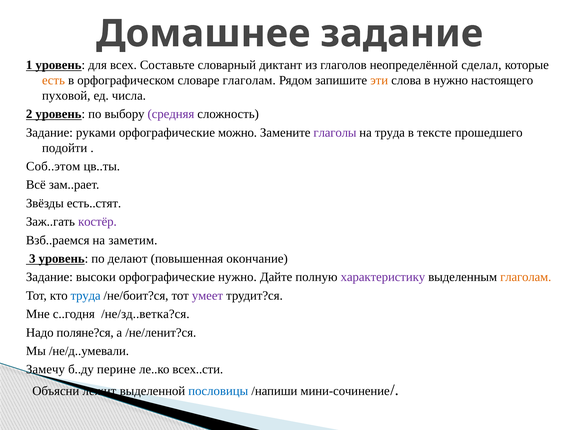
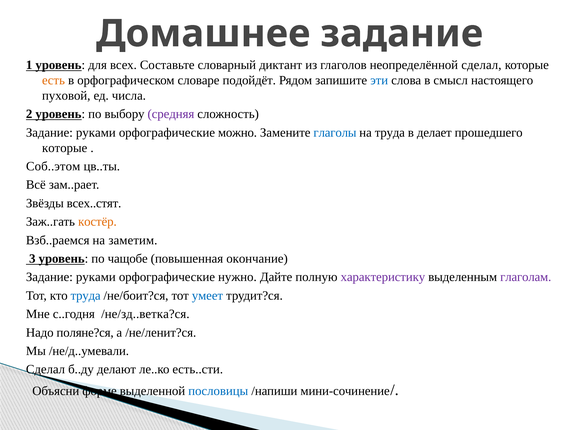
словаре глаголам: глаголам -> подойдёт
эти colour: orange -> blue
в нужно: нужно -> смысл
глаголы colour: purple -> blue
тексте: тексте -> делает
подойти at (65, 148): подойти -> которые
есть..стят: есть..стят -> всех..стят
костёр colour: purple -> orange
делают: делают -> чащобе
высоки at (96, 277): высоки -> руками
глаголам at (526, 277) colour: orange -> purple
умеет colour: purple -> blue
Замечу at (45, 370): Замечу -> Сделал
перине: перине -> делают
всех..сти: всех..сти -> есть..сти
лежит: лежит -> форме
